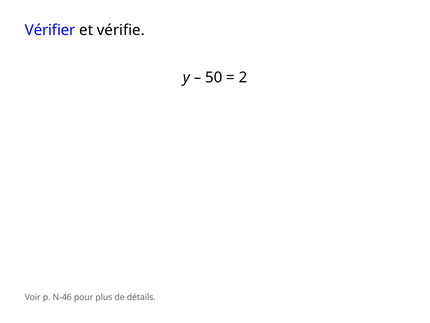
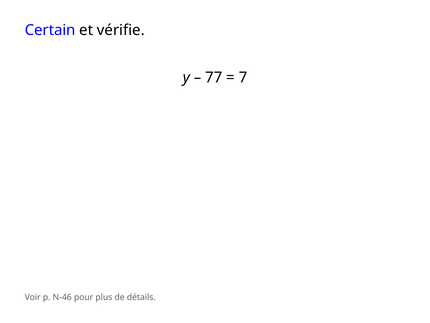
Vérifier: Vérifier -> Certain
50: 50 -> 77
2: 2 -> 7
